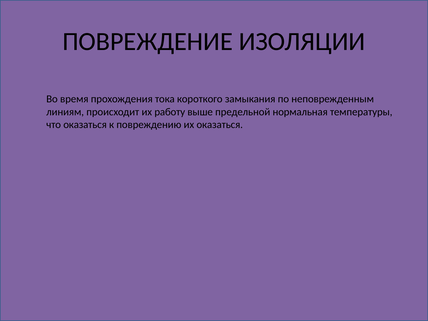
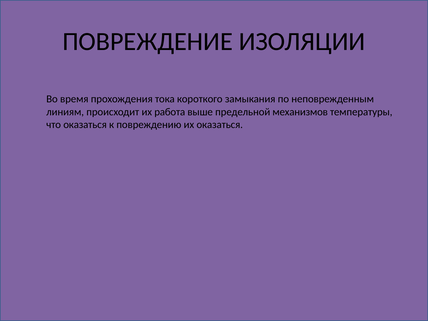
работу: работу -> работа
нормальная: нормальная -> механизмов
